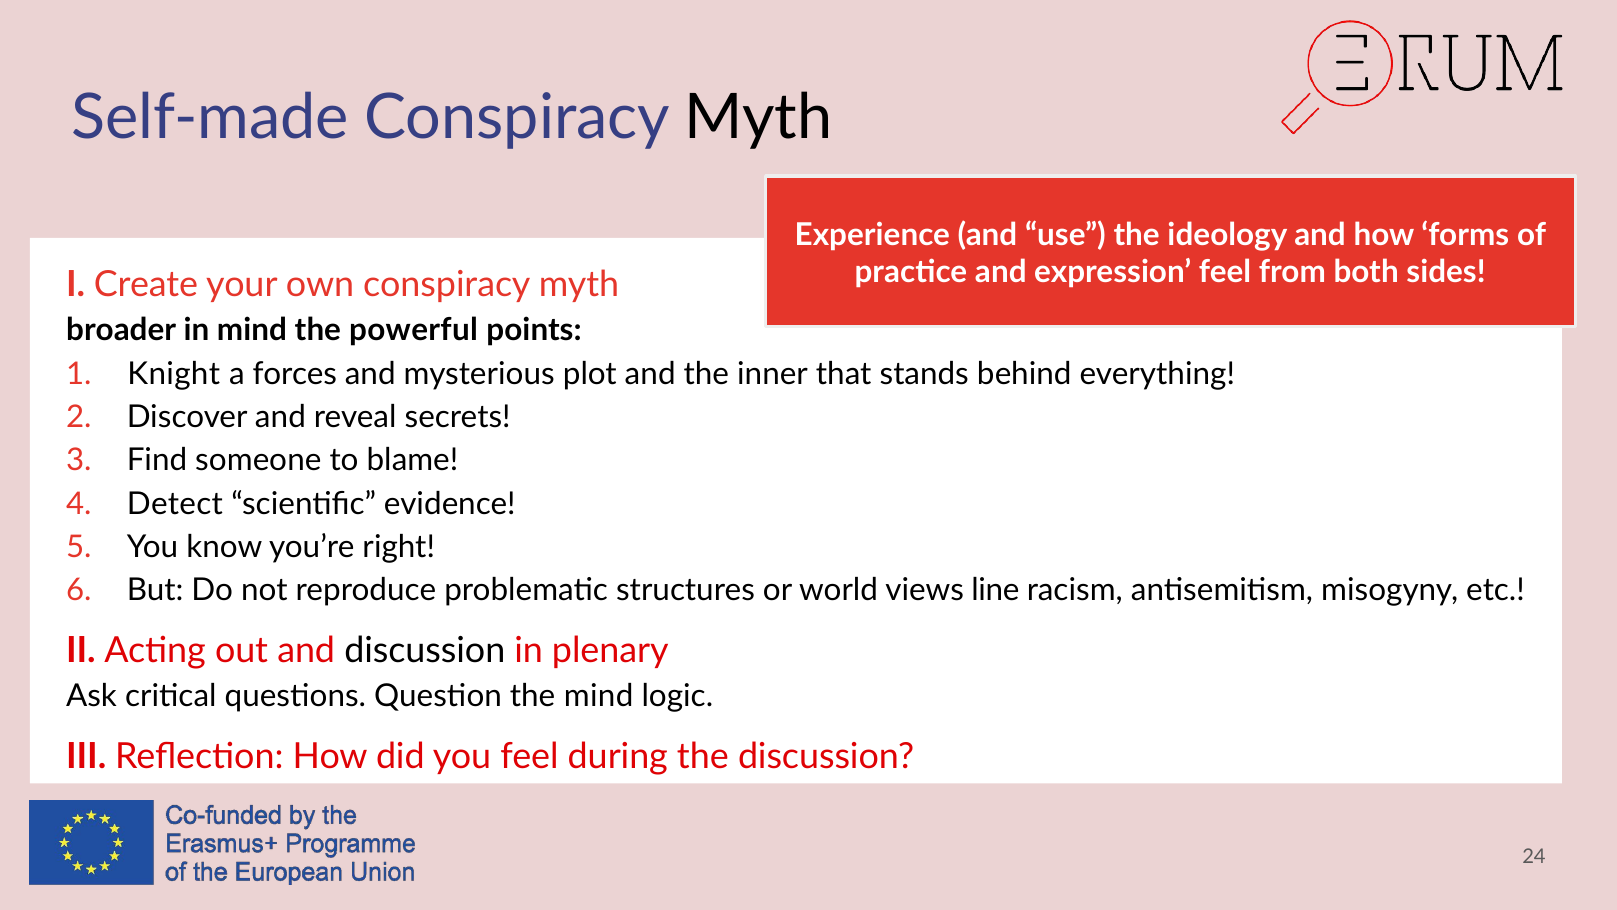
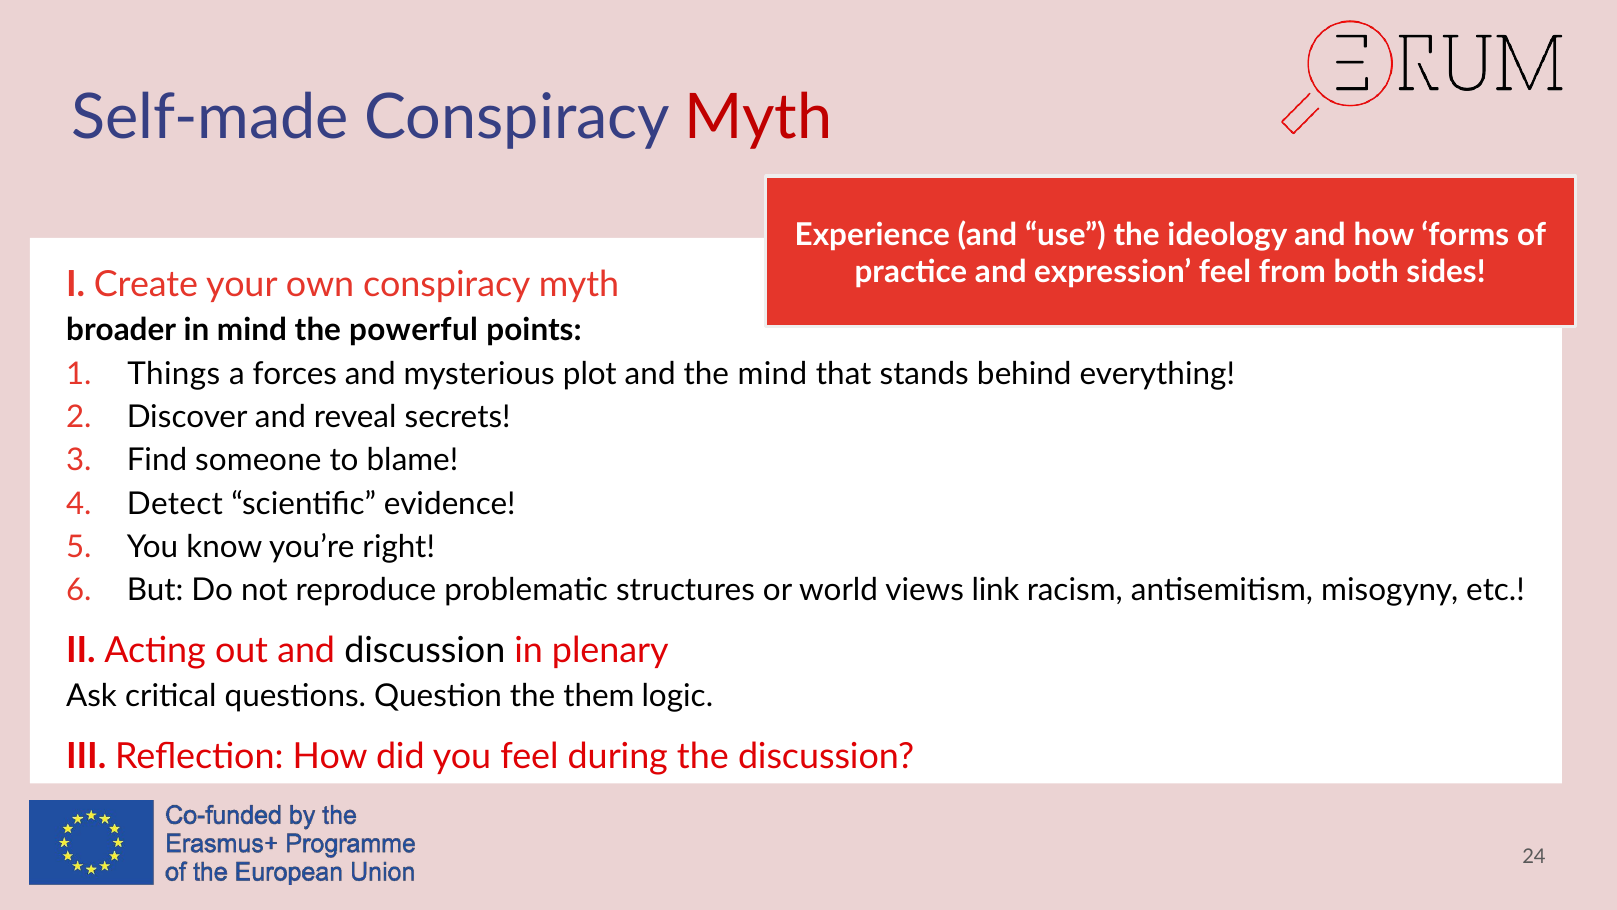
Myth at (758, 118) colour: black -> red
Knight: Knight -> Things
the inner: inner -> mind
line: line -> link
the mind: mind -> them
